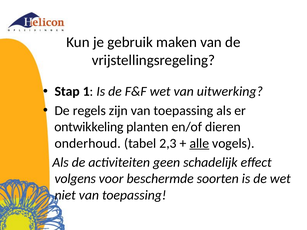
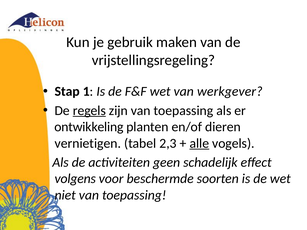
uitwerking: uitwerking -> werkgever
regels underline: none -> present
onderhoud: onderhoud -> vernietigen
